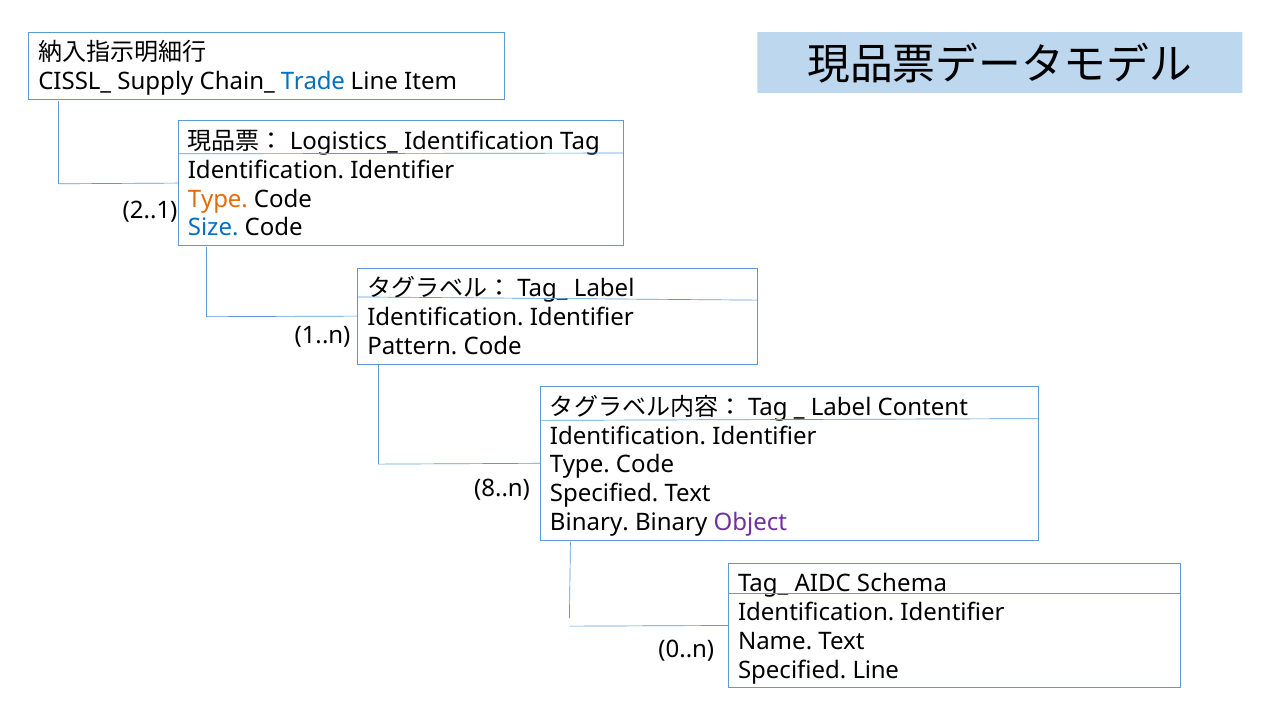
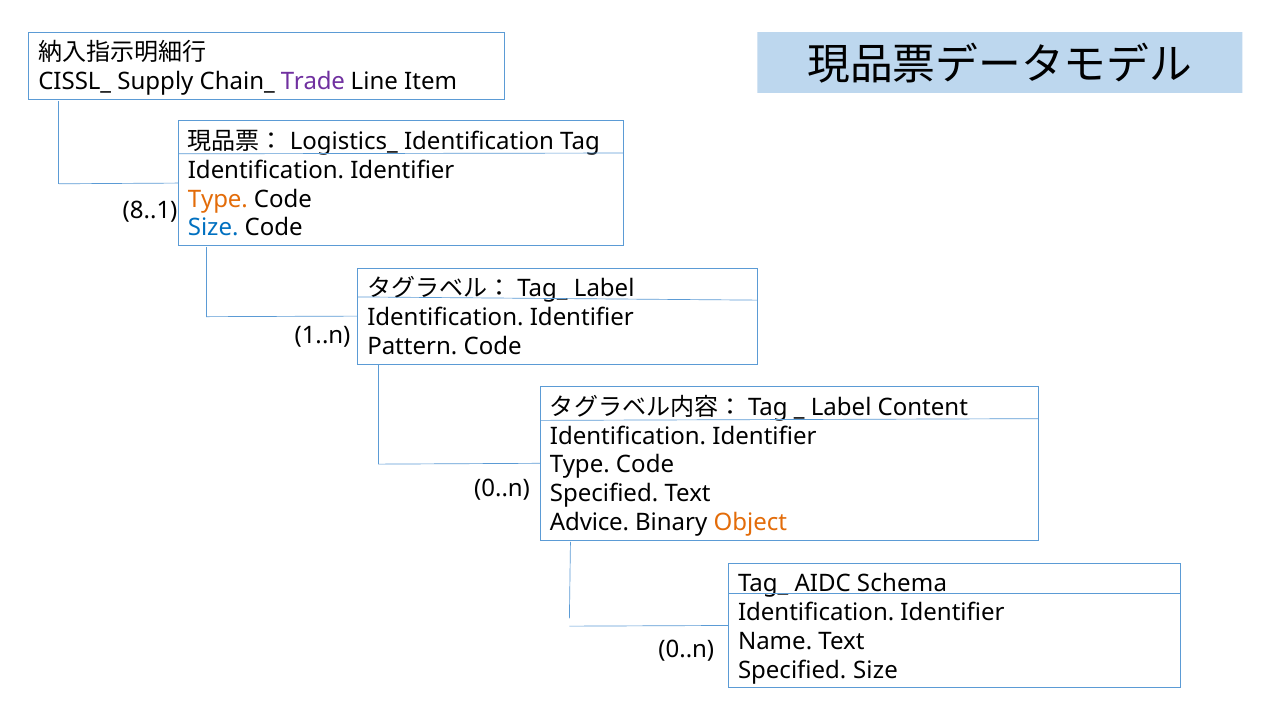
Trade colour: blue -> purple
2..1: 2..1 -> 8..1
8..n at (502, 488): 8..n -> 0..n
Binary at (589, 523): Binary -> Advice
Object colour: purple -> orange
Specified Line: Line -> Size
